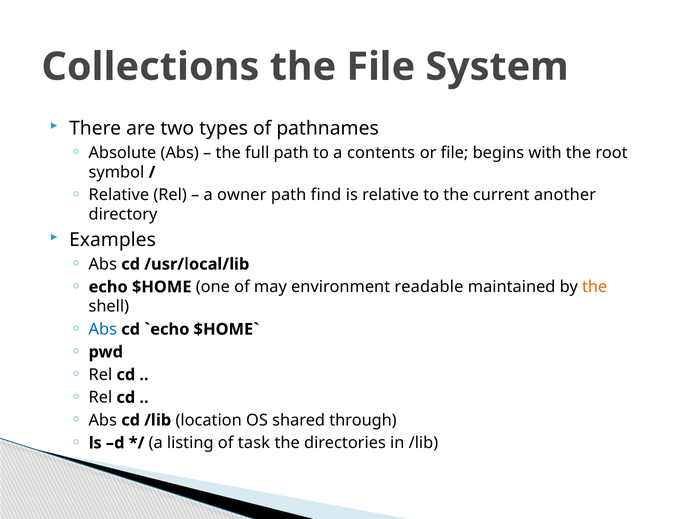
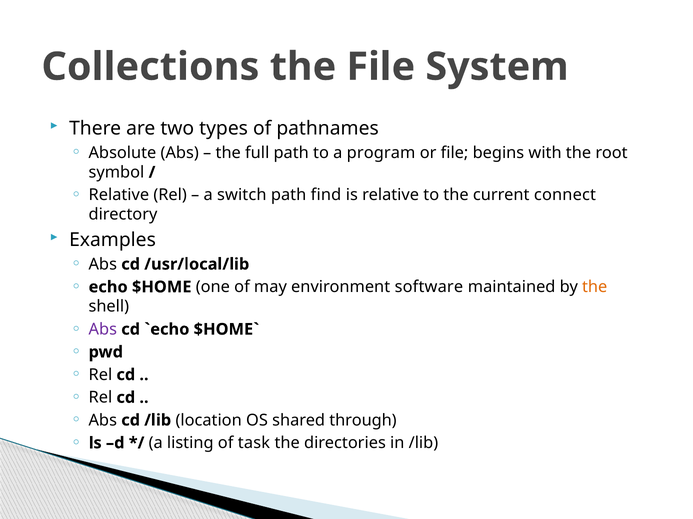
contents: contents -> program
owner: owner -> switch
another: another -> connect
readable: readable -> software
Abs at (103, 330) colour: blue -> purple
